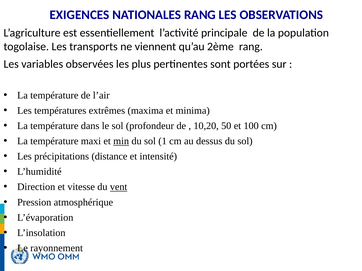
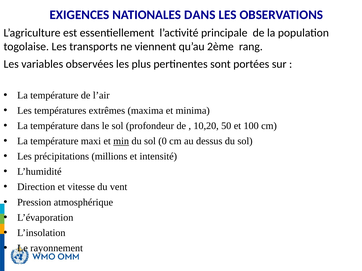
NATIONALES RANG: RANG -> DANS
1: 1 -> 0
distance: distance -> millions
vent underline: present -> none
